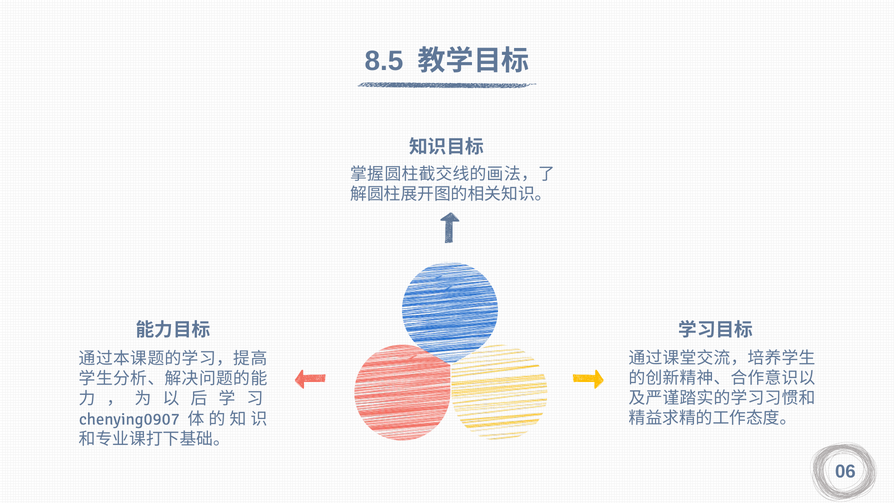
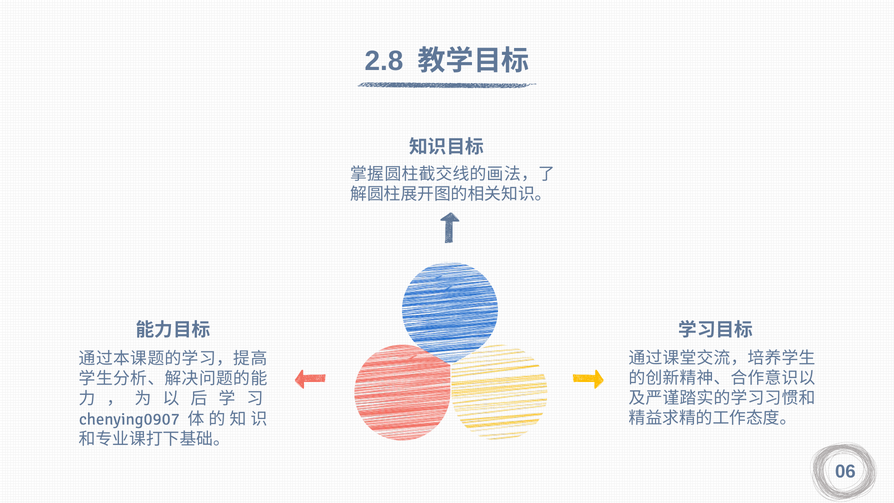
8.5: 8.5 -> 2.8
